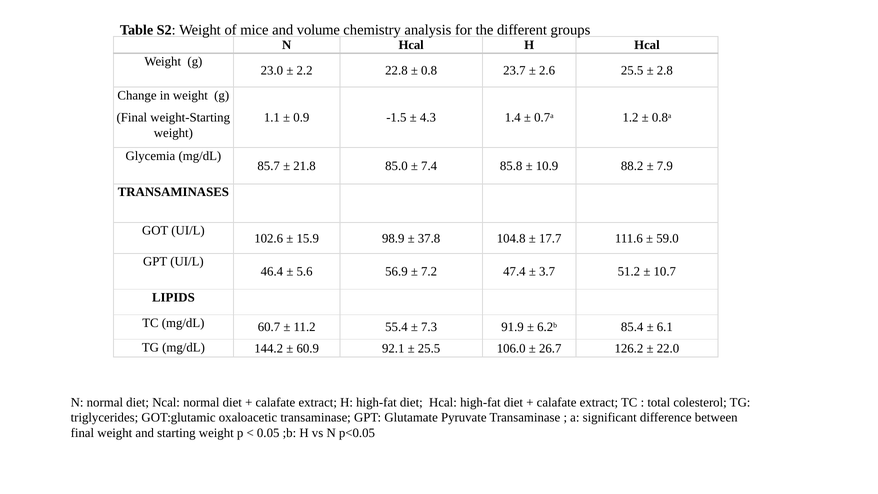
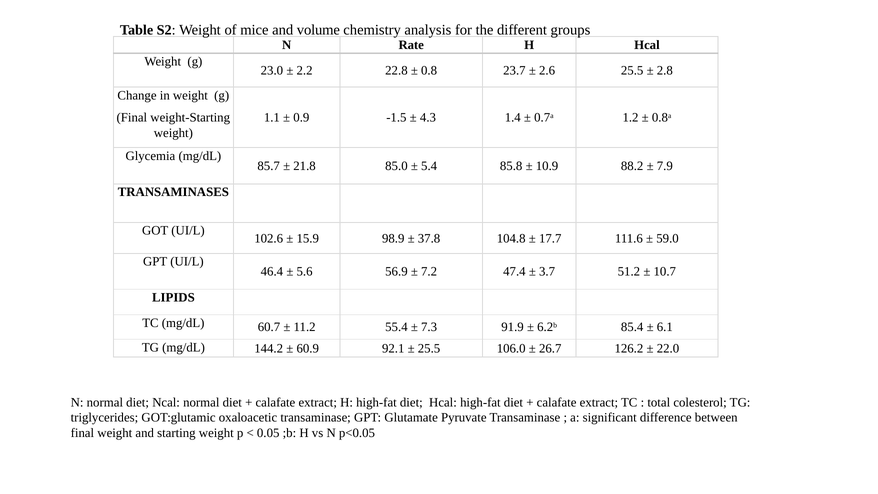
N Hcal: Hcal -> Rate
7.4: 7.4 -> 5.4
